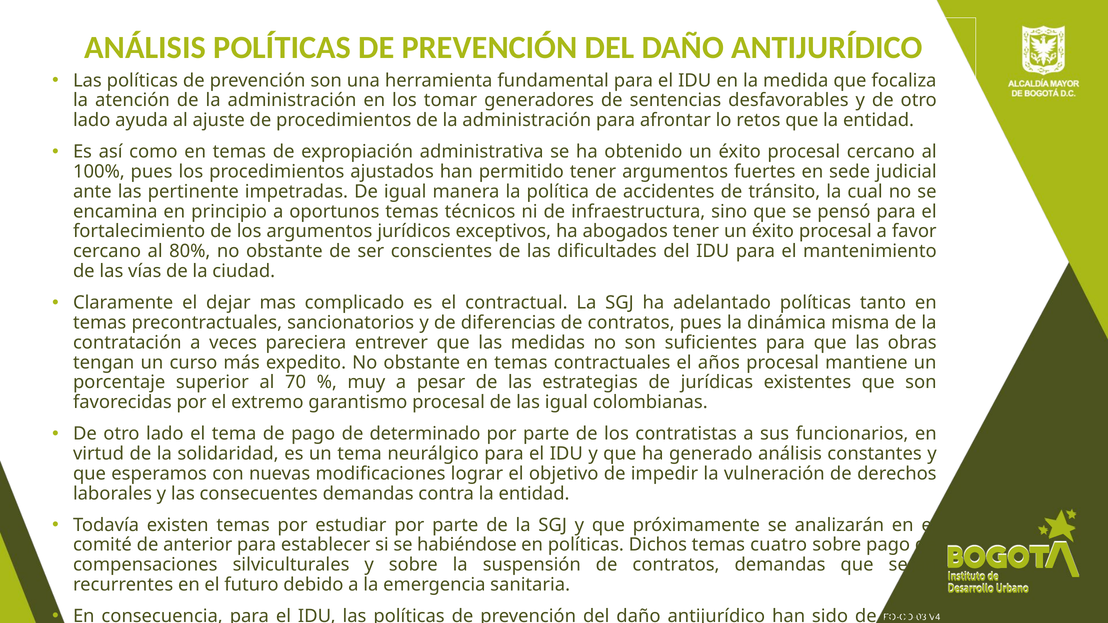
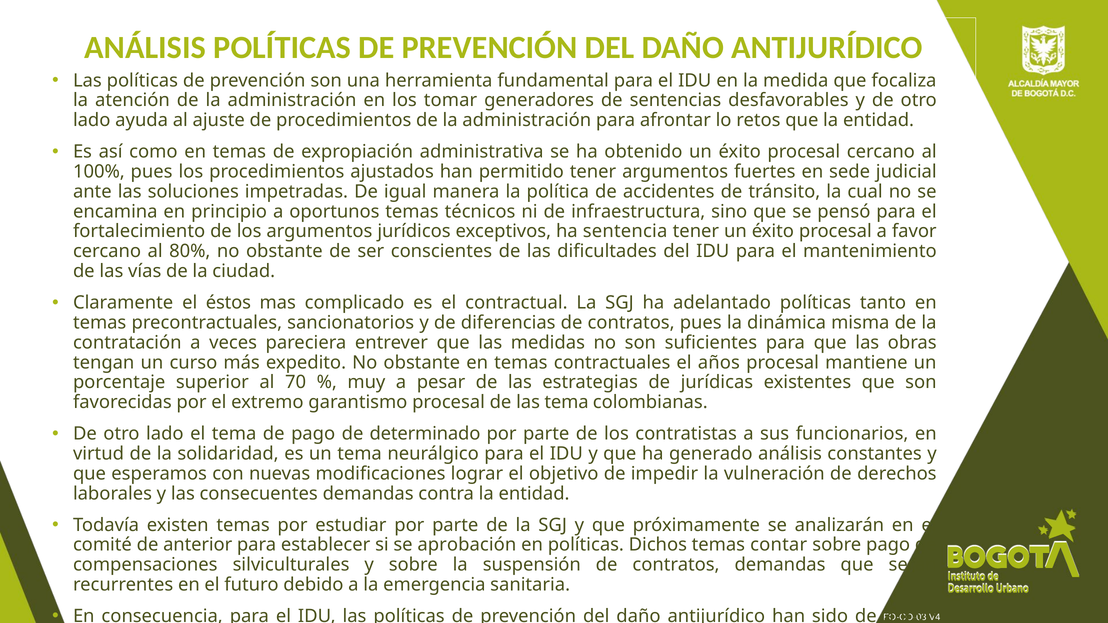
pertinente: pertinente -> soluciones
abogados: abogados -> sentencia
dejar: dejar -> éstos
las igual: igual -> tema
habiéndose: habiéndose -> aprobación
cuatro: cuatro -> contar
